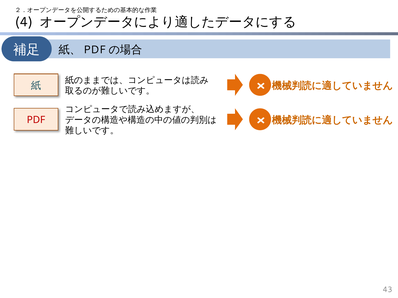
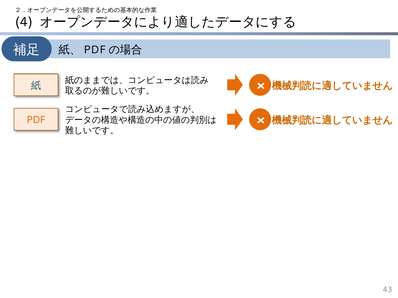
PDF colour: red -> orange
